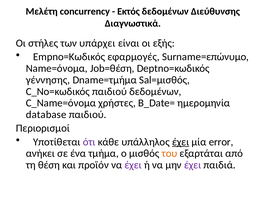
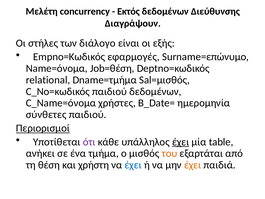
Διαγνωστικά: Διαγνωστικά -> Διαγράψουν
υπάρχει: υπάρχει -> διάλογο
γέννησης: γέννησης -> relational
database: database -> σύνθετες
Περιορισμοί underline: none -> present
error: error -> table
προϊόν: προϊόν -> χρήστη
έχει at (133, 165) colour: purple -> blue
έχει at (193, 165) colour: purple -> orange
